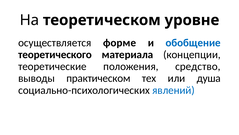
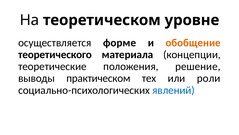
обобщение colour: blue -> orange
средство: средство -> решение
душа: душа -> роли
